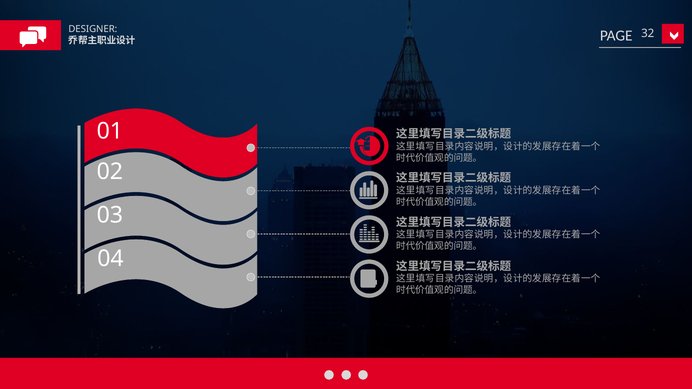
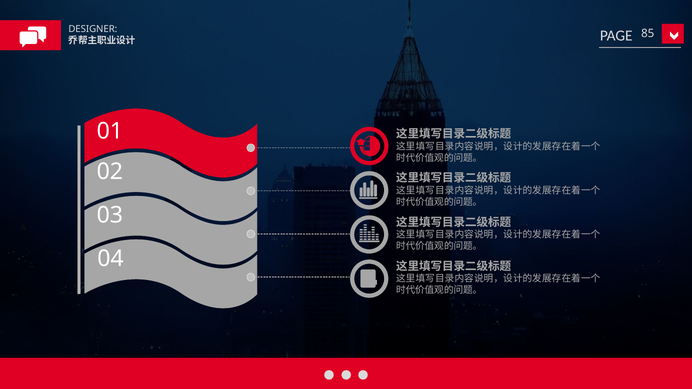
32: 32 -> 85
